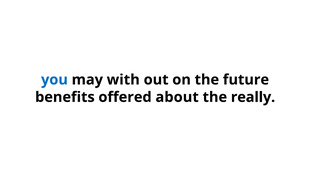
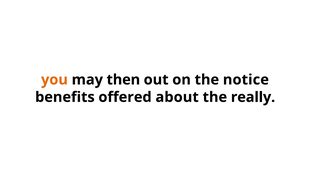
you colour: blue -> orange
with: with -> then
future: future -> notice
